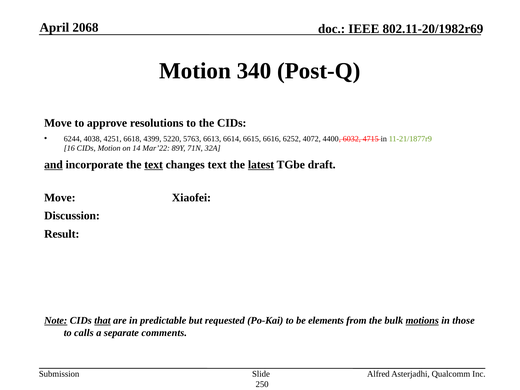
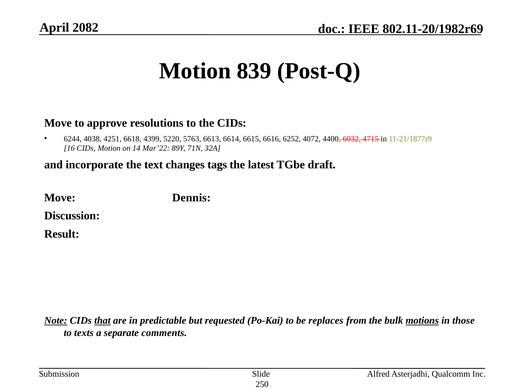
2068: 2068 -> 2082
340: 340 -> 839
and underline: present -> none
text at (154, 165) underline: present -> none
changes text: text -> tags
latest underline: present -> none
Xiaofei: Xiaofei -> Dennis
elements: elements -> replaces
calls: calls -> texts
